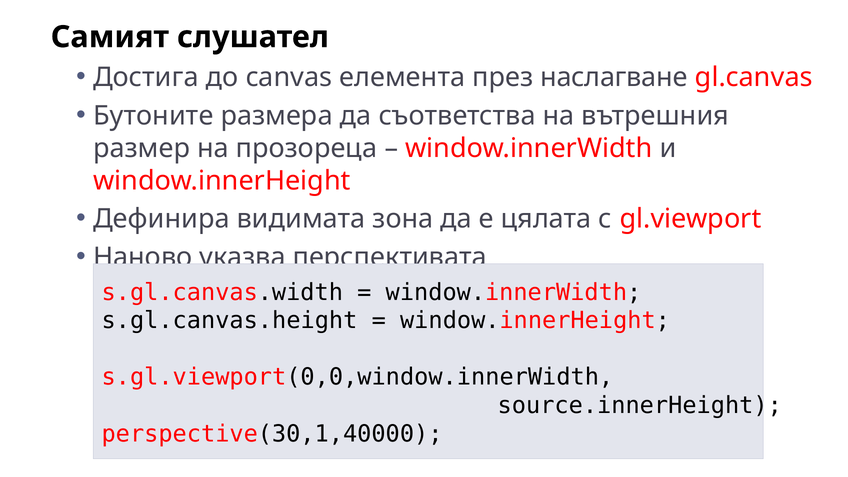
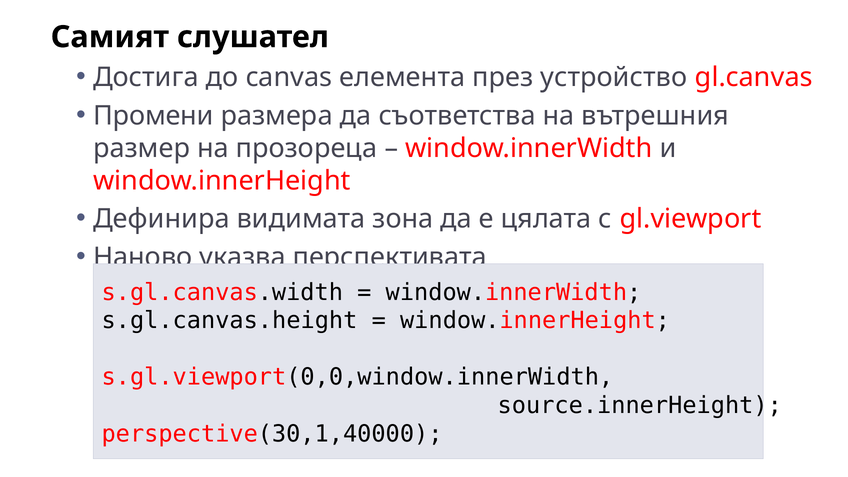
наслагване: наслагване -> устройство
Бутоните: Бутоните -> Промени
